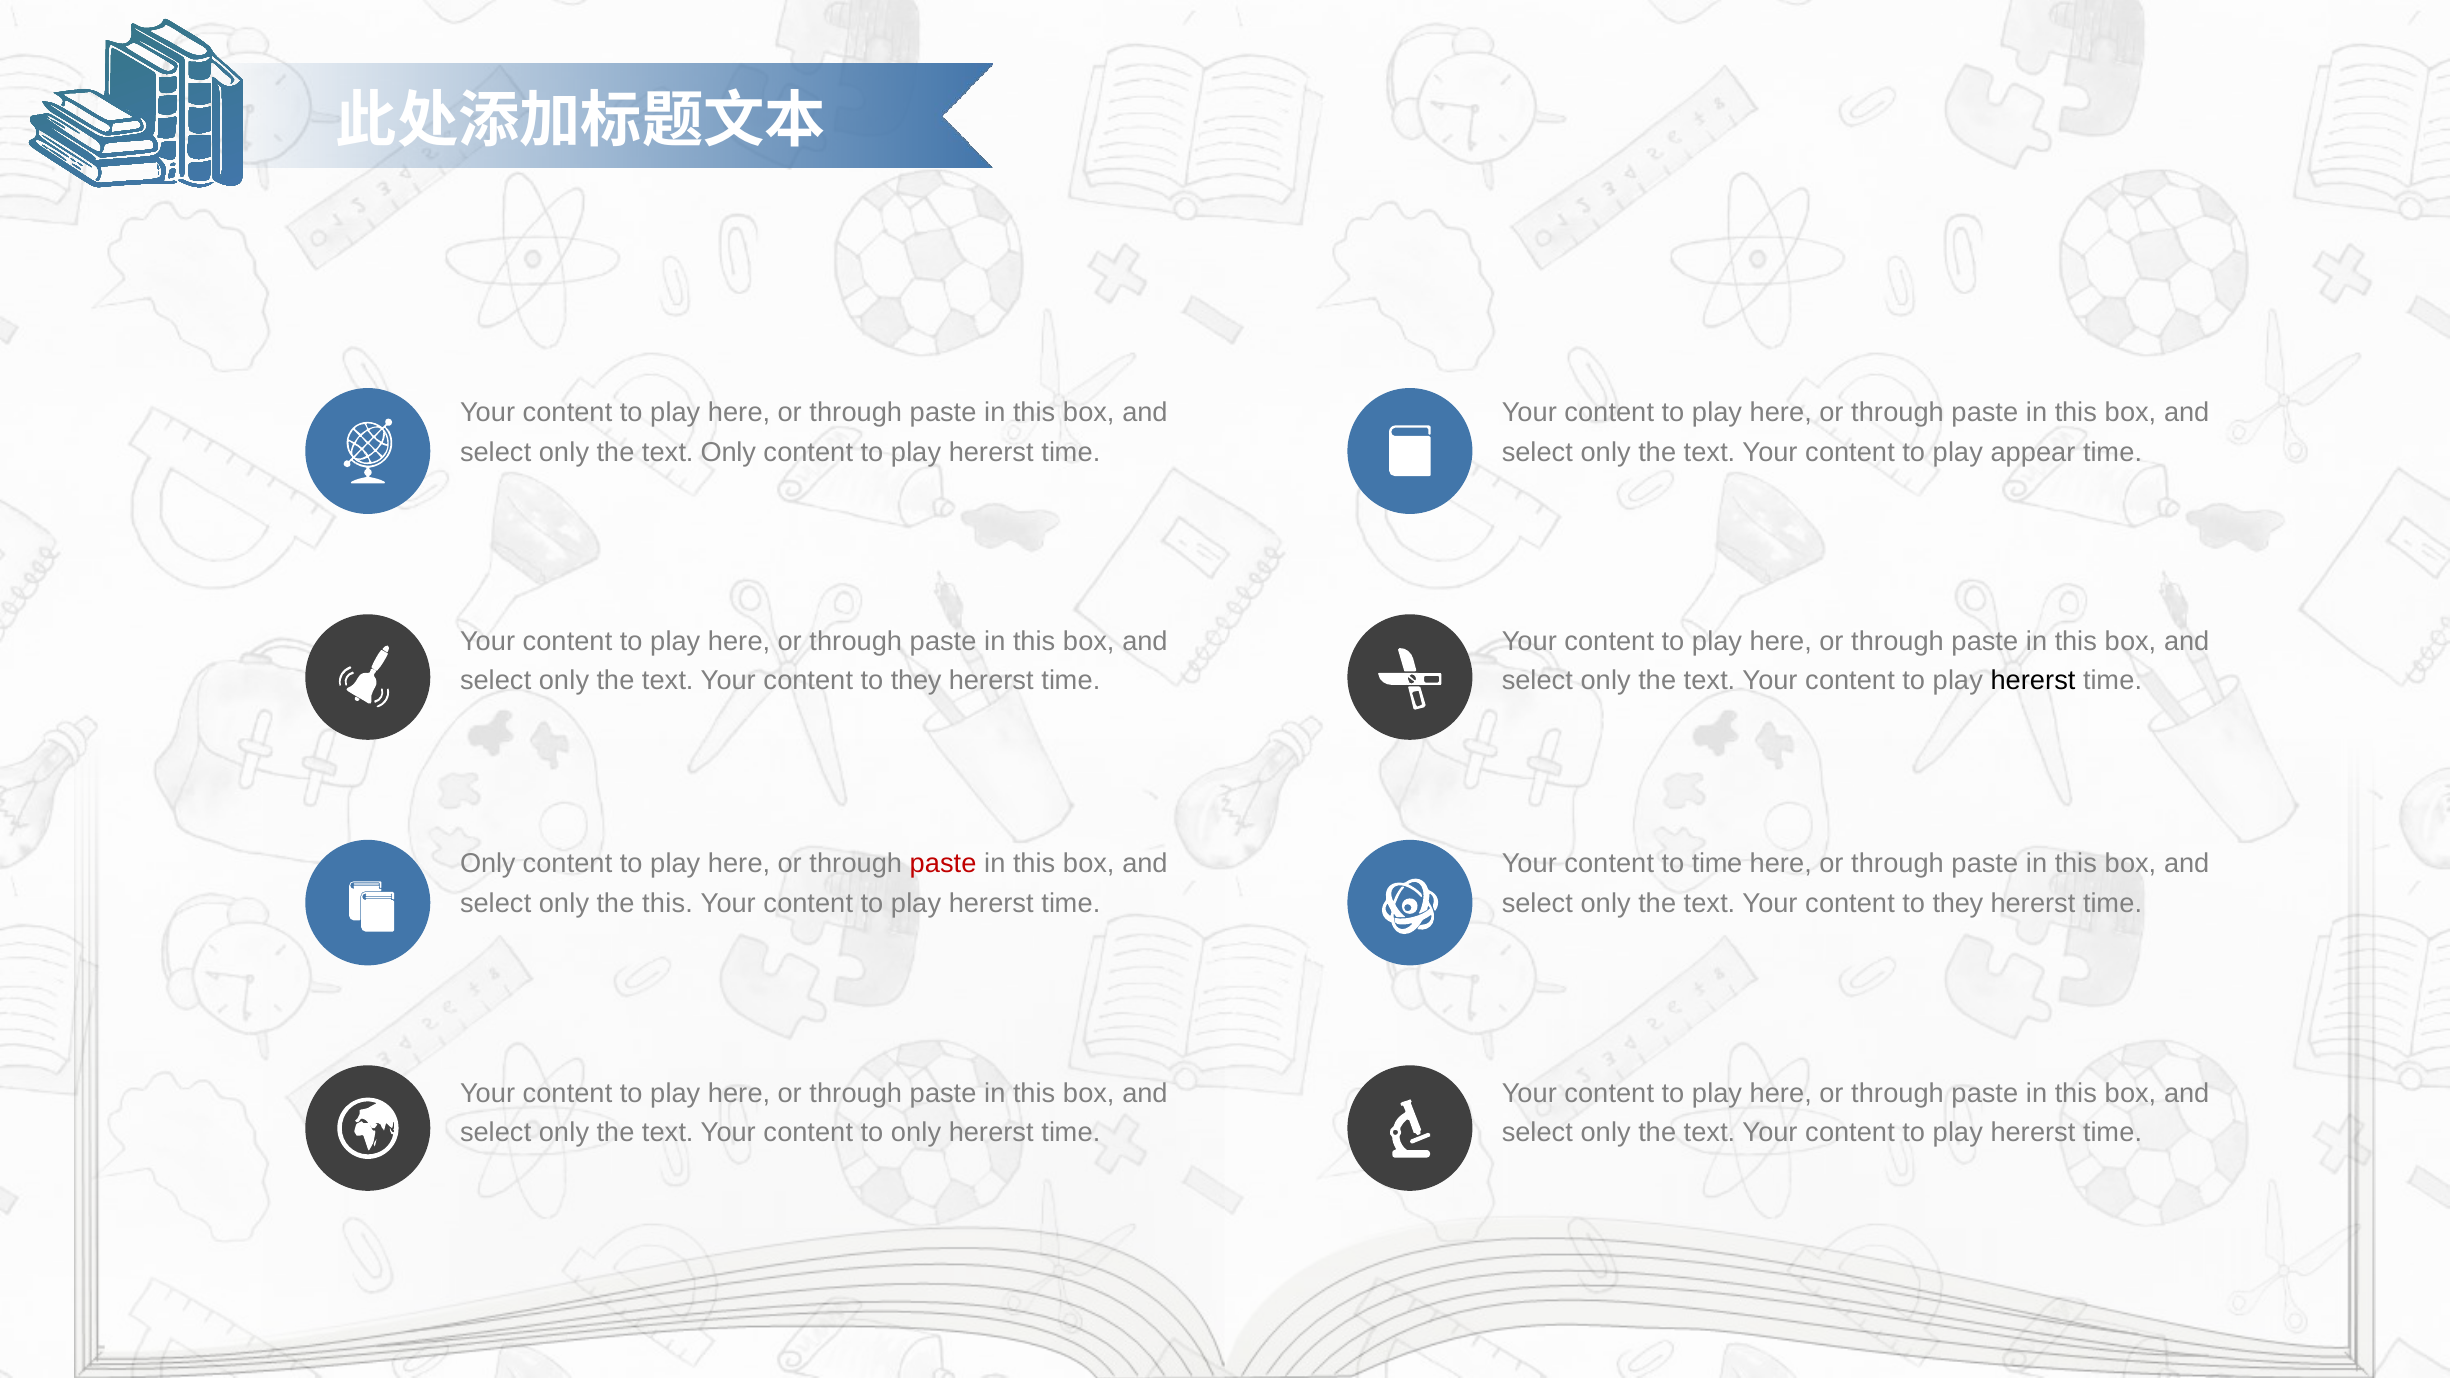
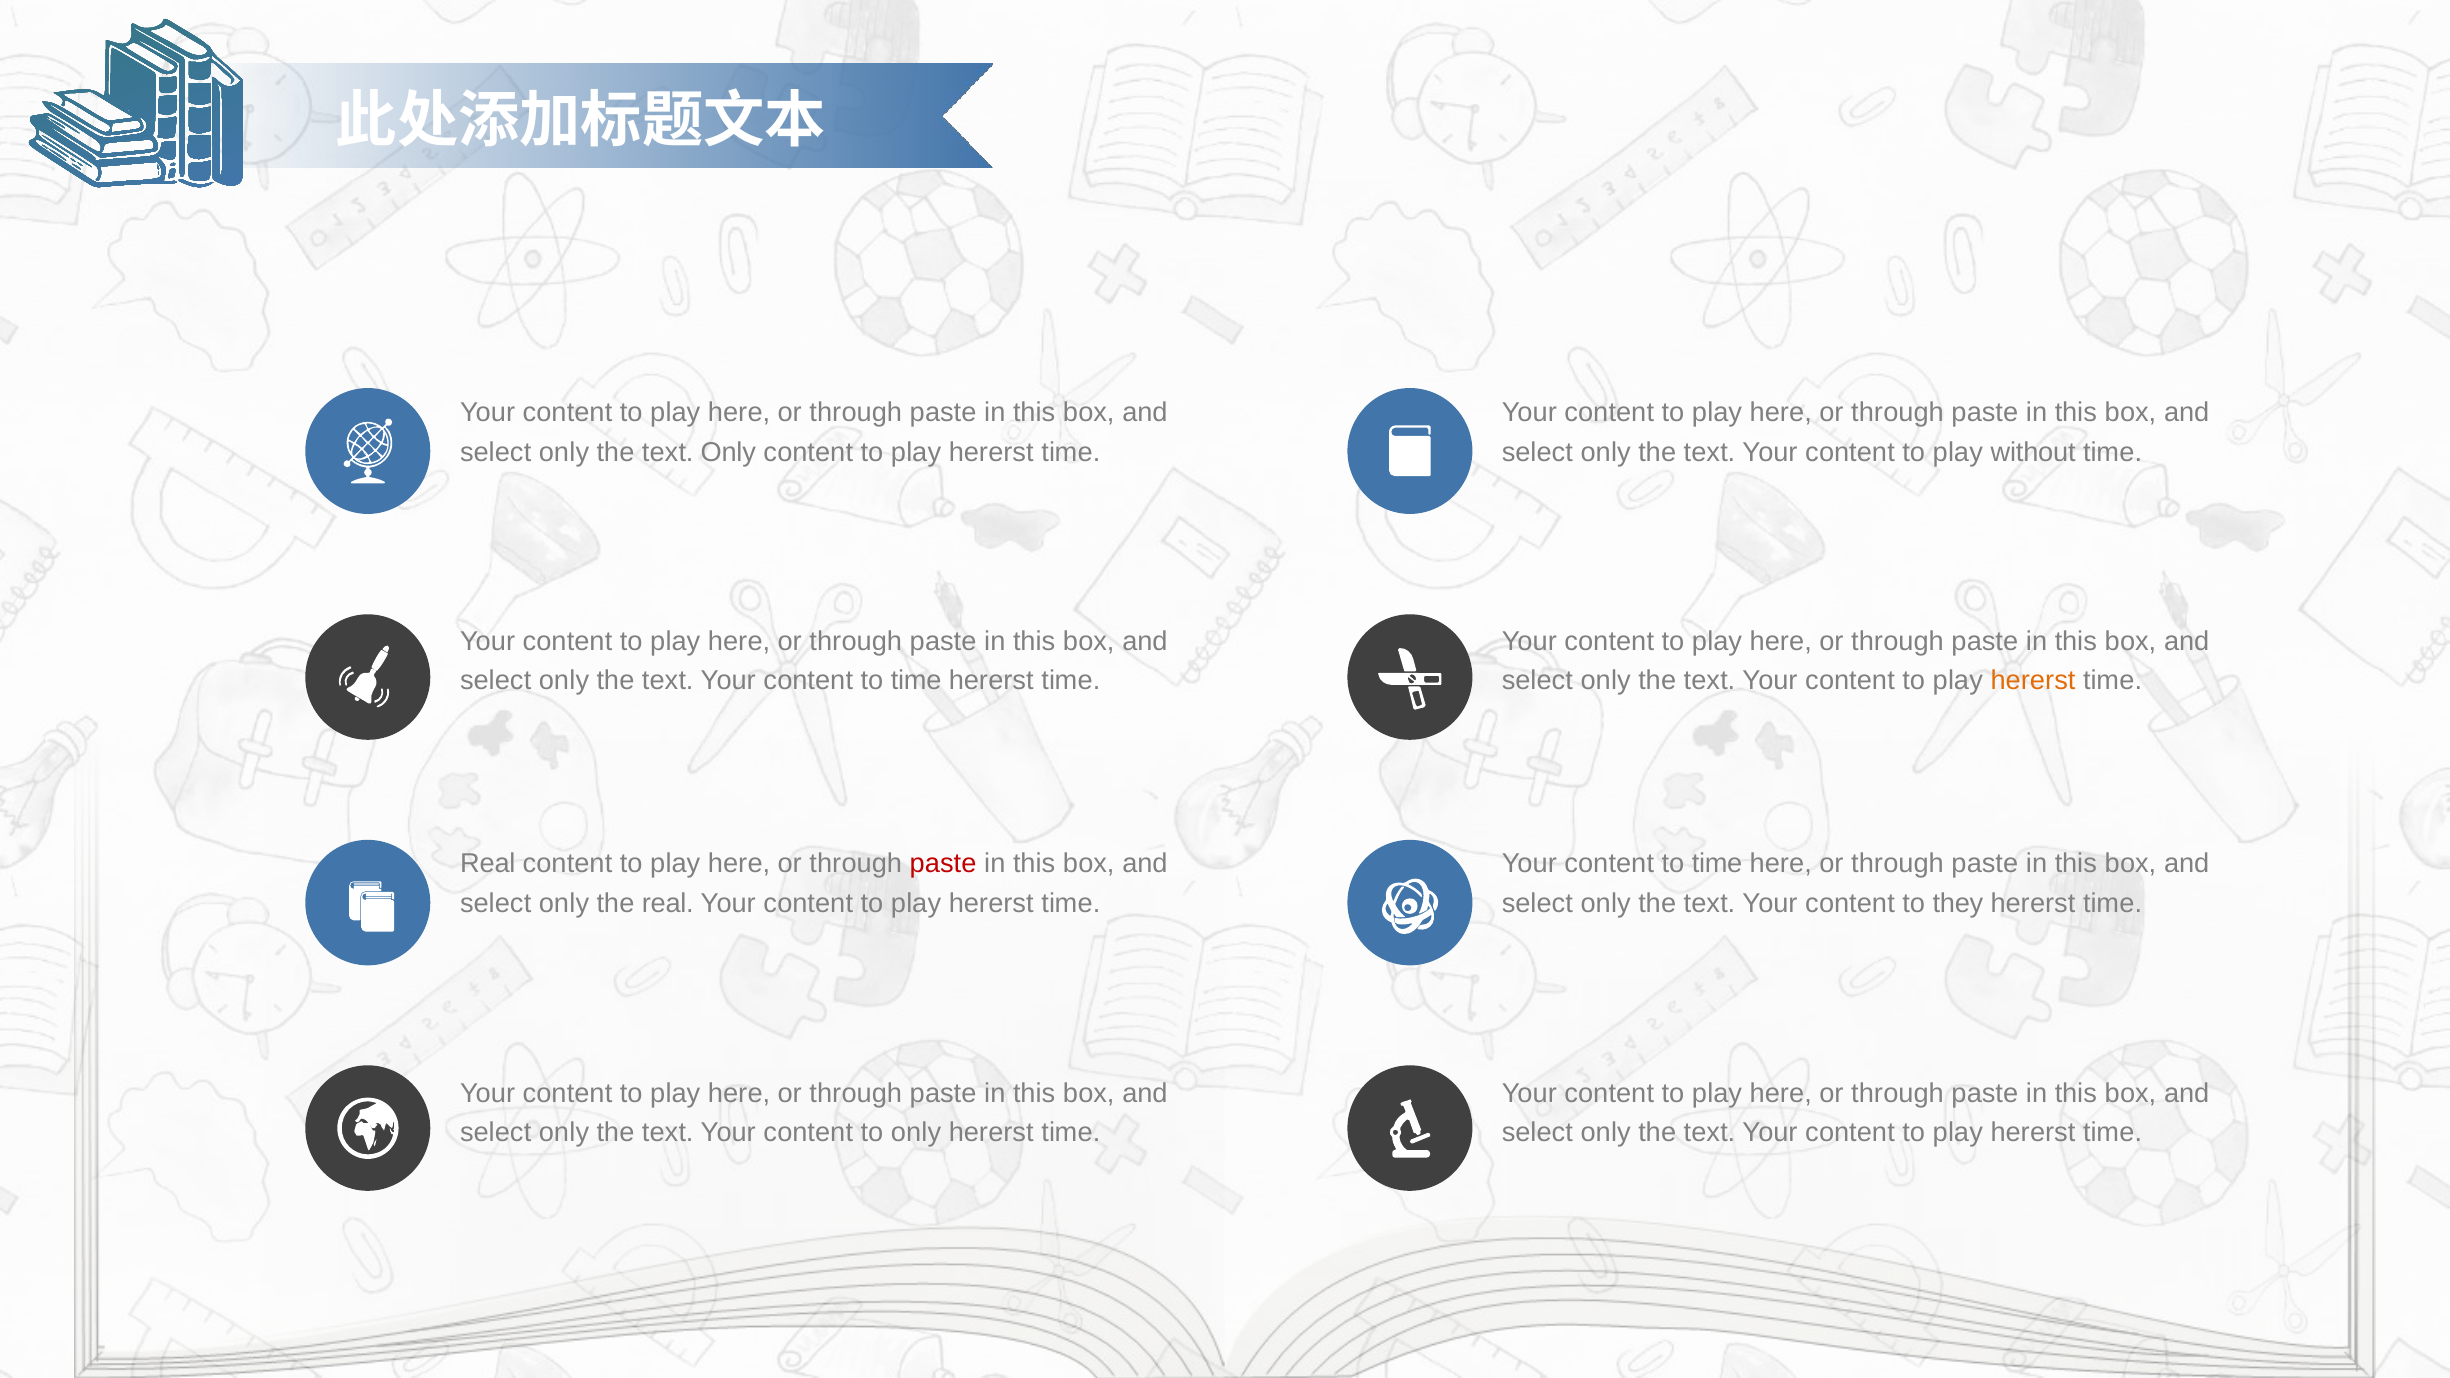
appear: appear -> without
they at (916, 680): they -> time
hererst at (2033, 680) colour: black -> orange
Only at (488, 864): Only -> Real
the this: this -> real
